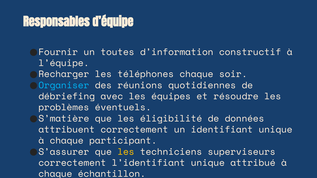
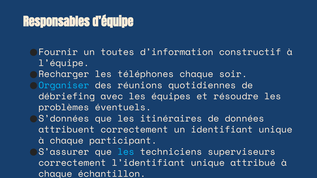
S’matière: S’matière -> S’données
éligibilité: éligibilité -> itinéraires
les at (126, 152) colour: yellow -> light blue
